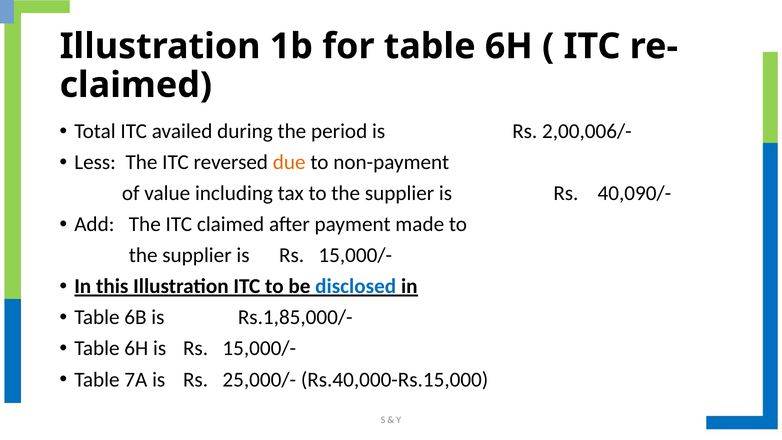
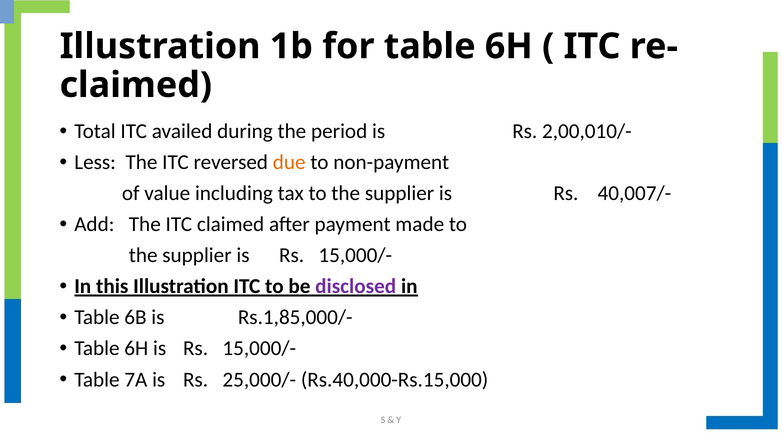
2,00,006/-: 2,00,006/- -> 2,00,010/-
40,090/-: 40,090/- -> 40,007/-
disclosed colour: blue -> purple
